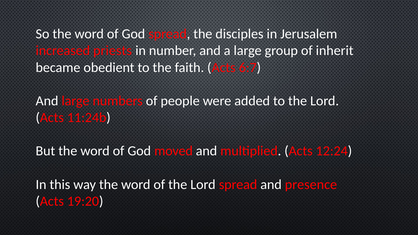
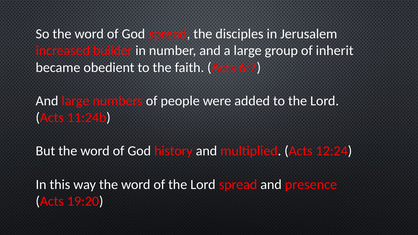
priests: priests -> builder
moved: moved -> history
